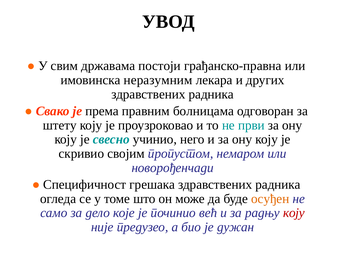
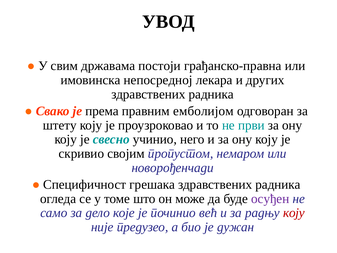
неразумним: неразумним -> непосредној
болницама: болницама -> емболијом
осуђен colour: orange -> purple
